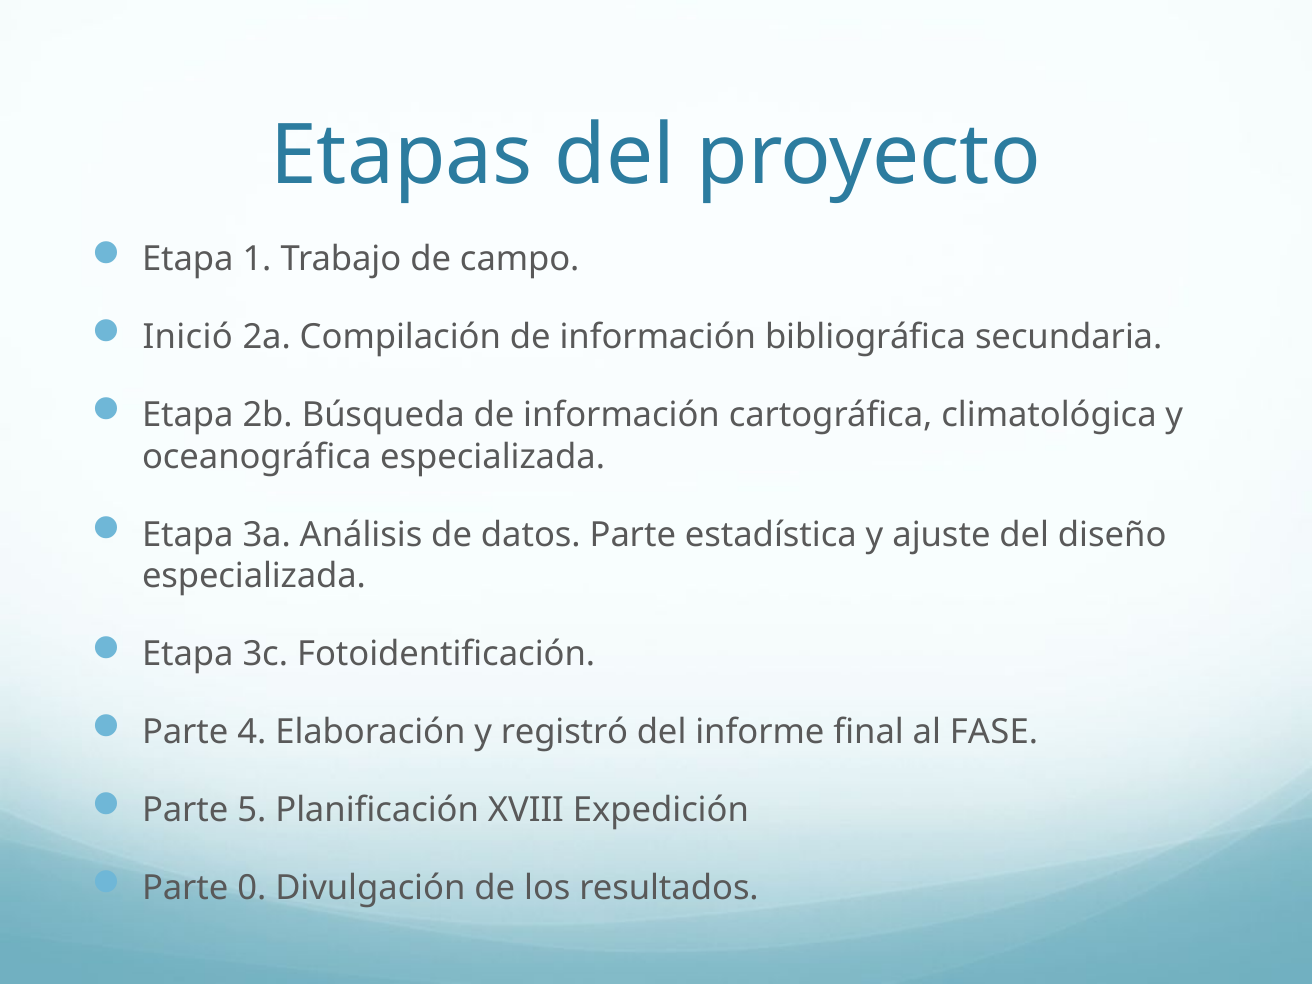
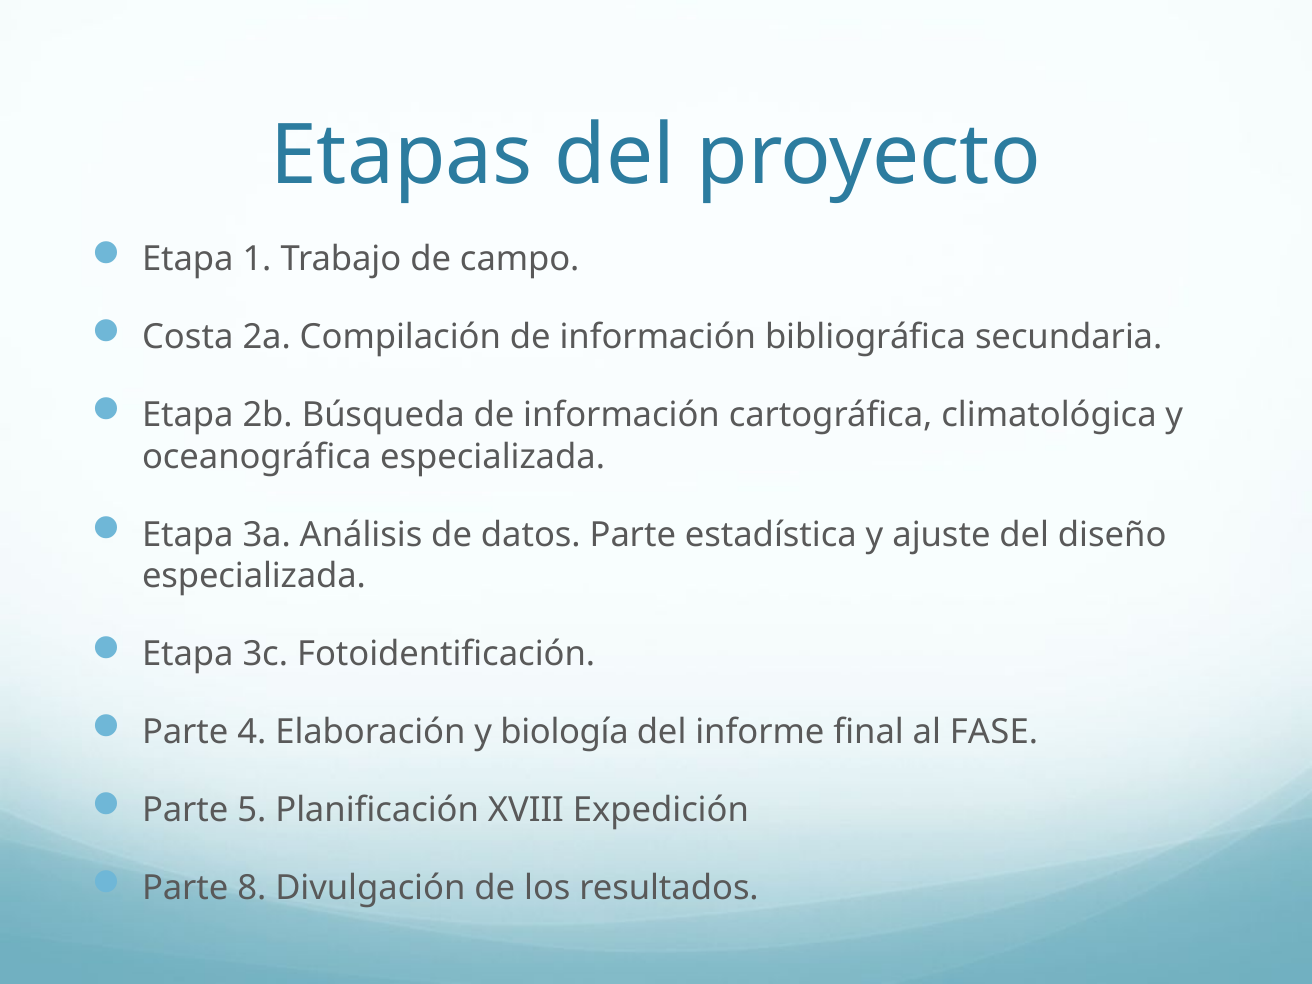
Inició: Inició -> Costa
registró: registró -> biología
0: 0 -> 8
